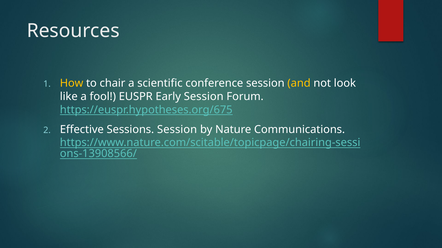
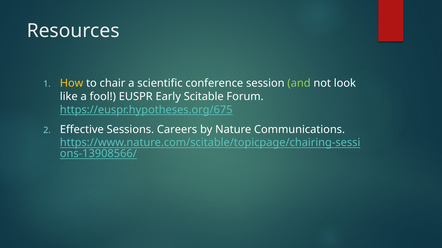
and colour: yellow -> light green
Early Session: Session -> Scitable
Sessions Session: Session -> Careers
